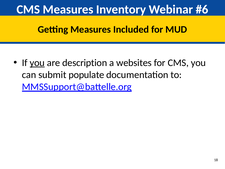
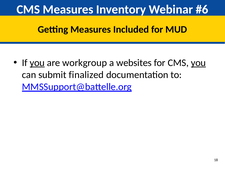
description: description -> workgroup
you at (198, 63) underline: none -> present
populate: populate -> finalized
